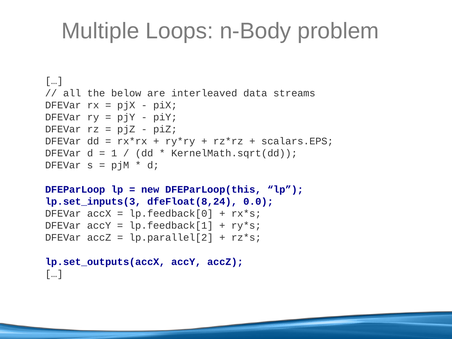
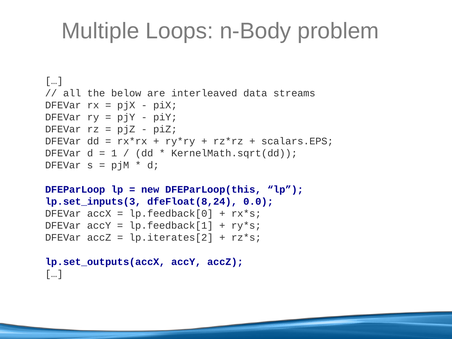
lp.parallel[2: lp.parallel[2 -> lp.iterates[2
